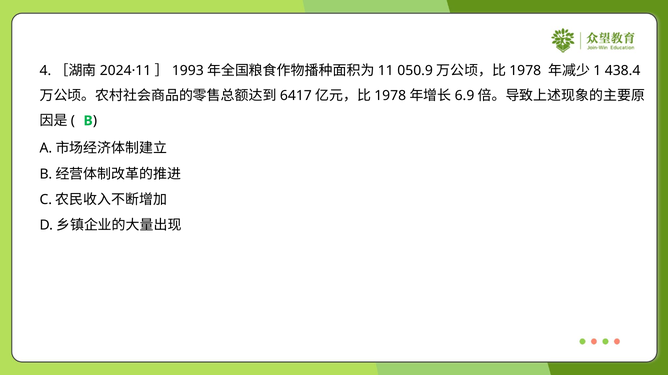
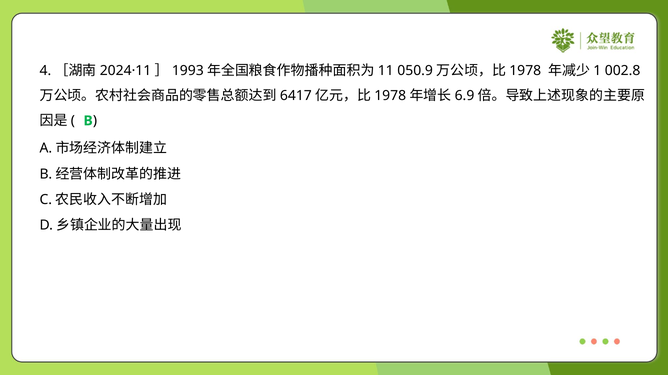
438.4: 438.4 -> 002.8
